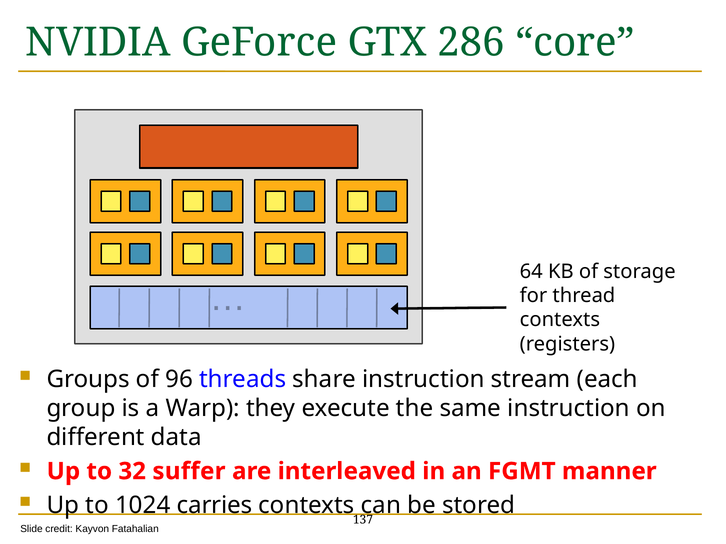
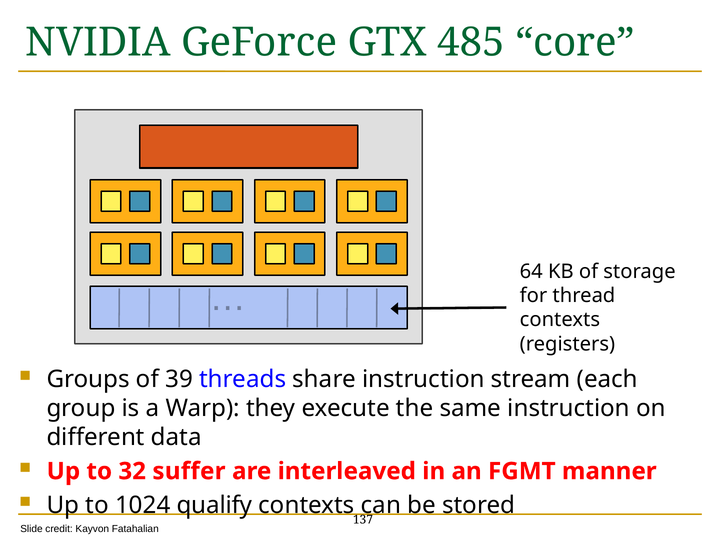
286: 286 -> 485
96: 96 -> 39
carries: carries -> qualify
